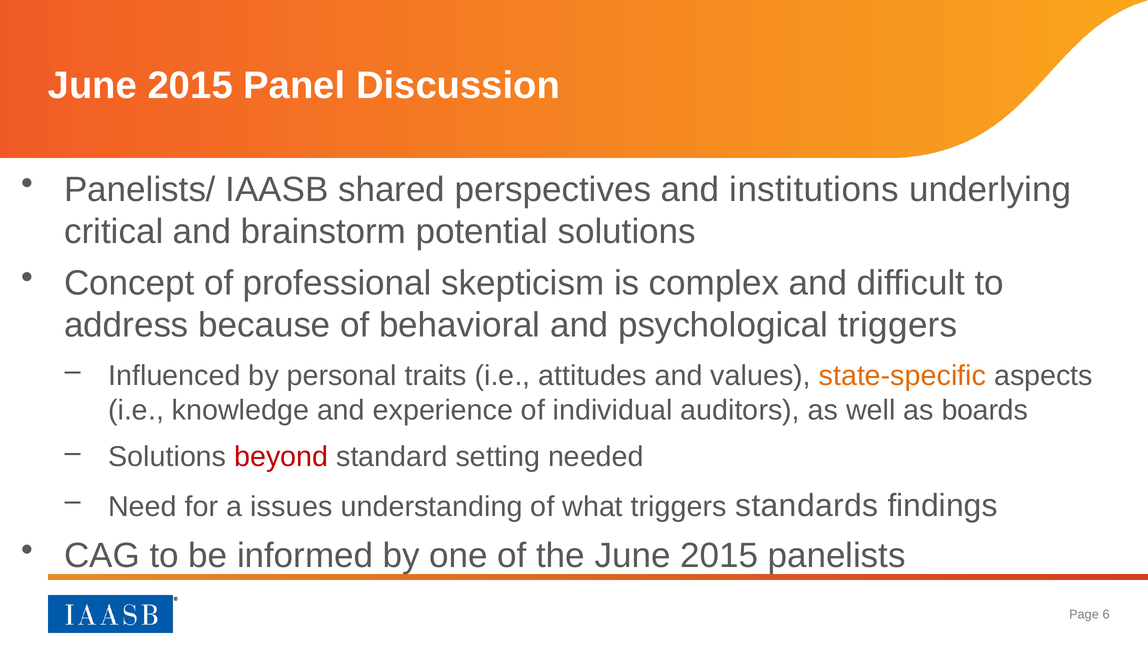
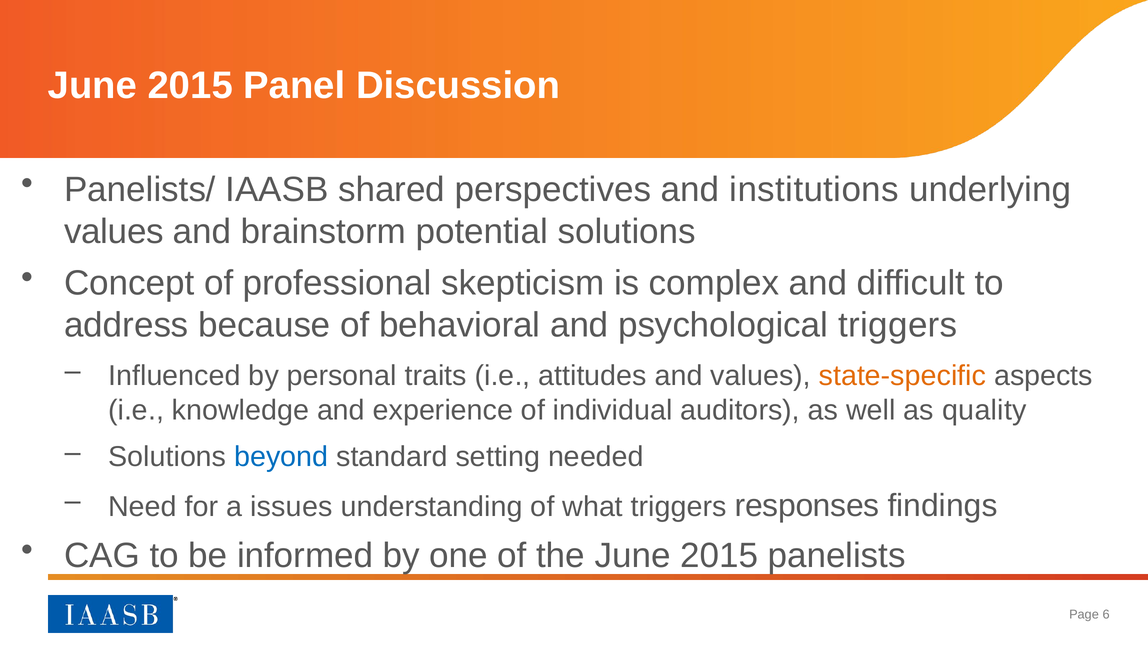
critical at (114, 232): critical -> values
boards: boards -> quality
beyond colour: red -> blue
standards: standards -> responses
